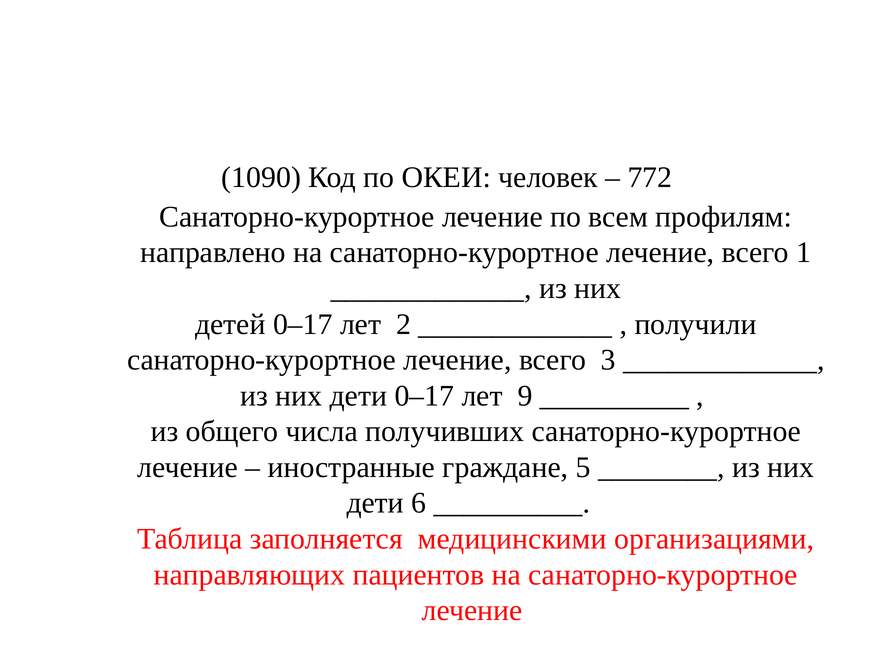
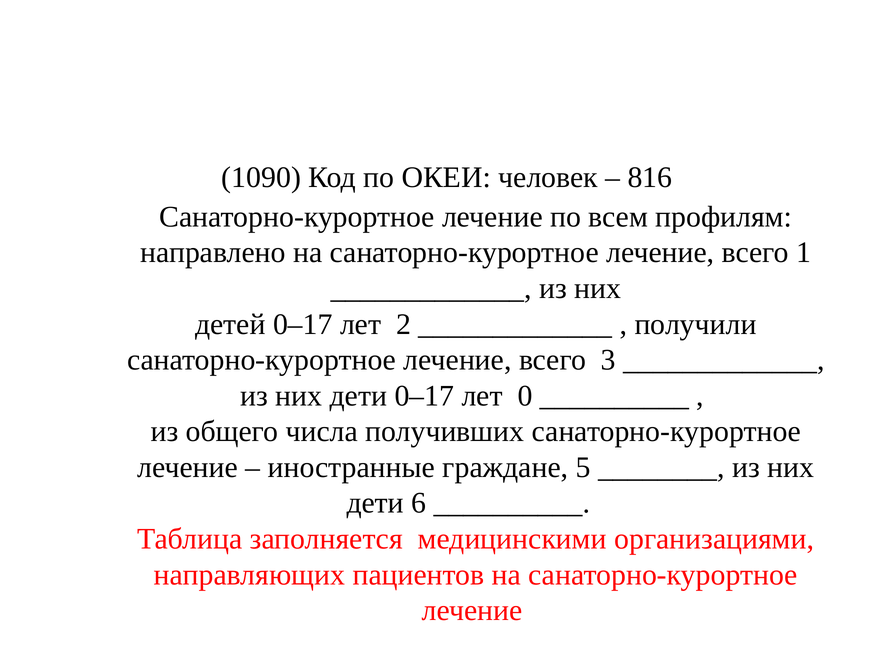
772: 772 -> 816
9: 9 -> 0
